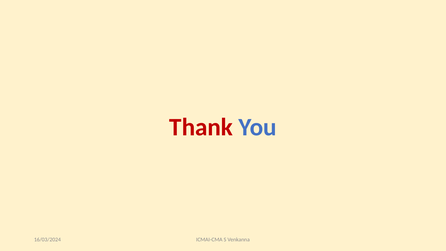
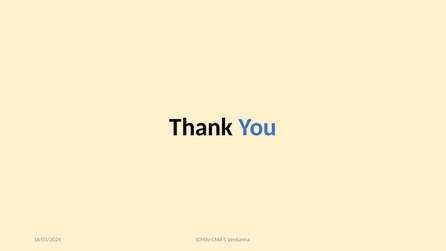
Thank colour: red -> black
